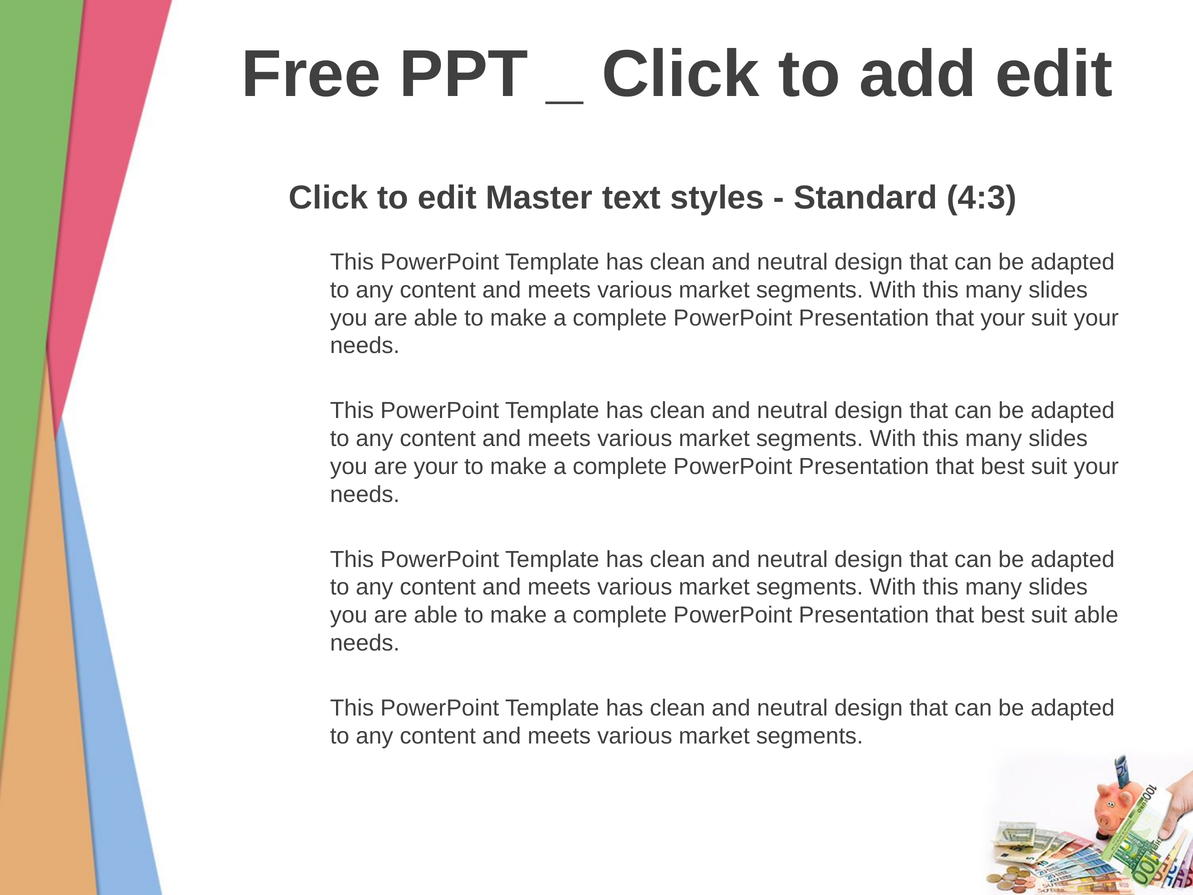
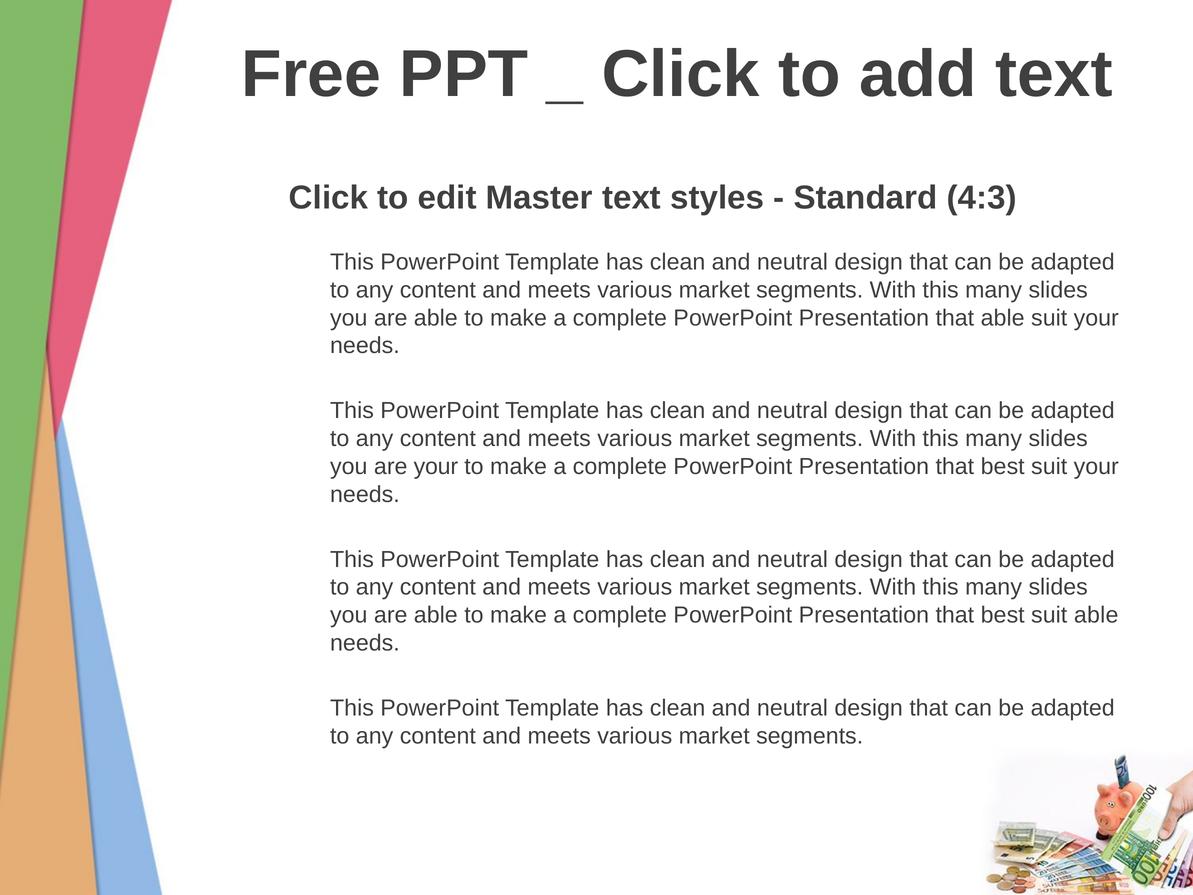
add edit: edit -> text
that your: your -> able
